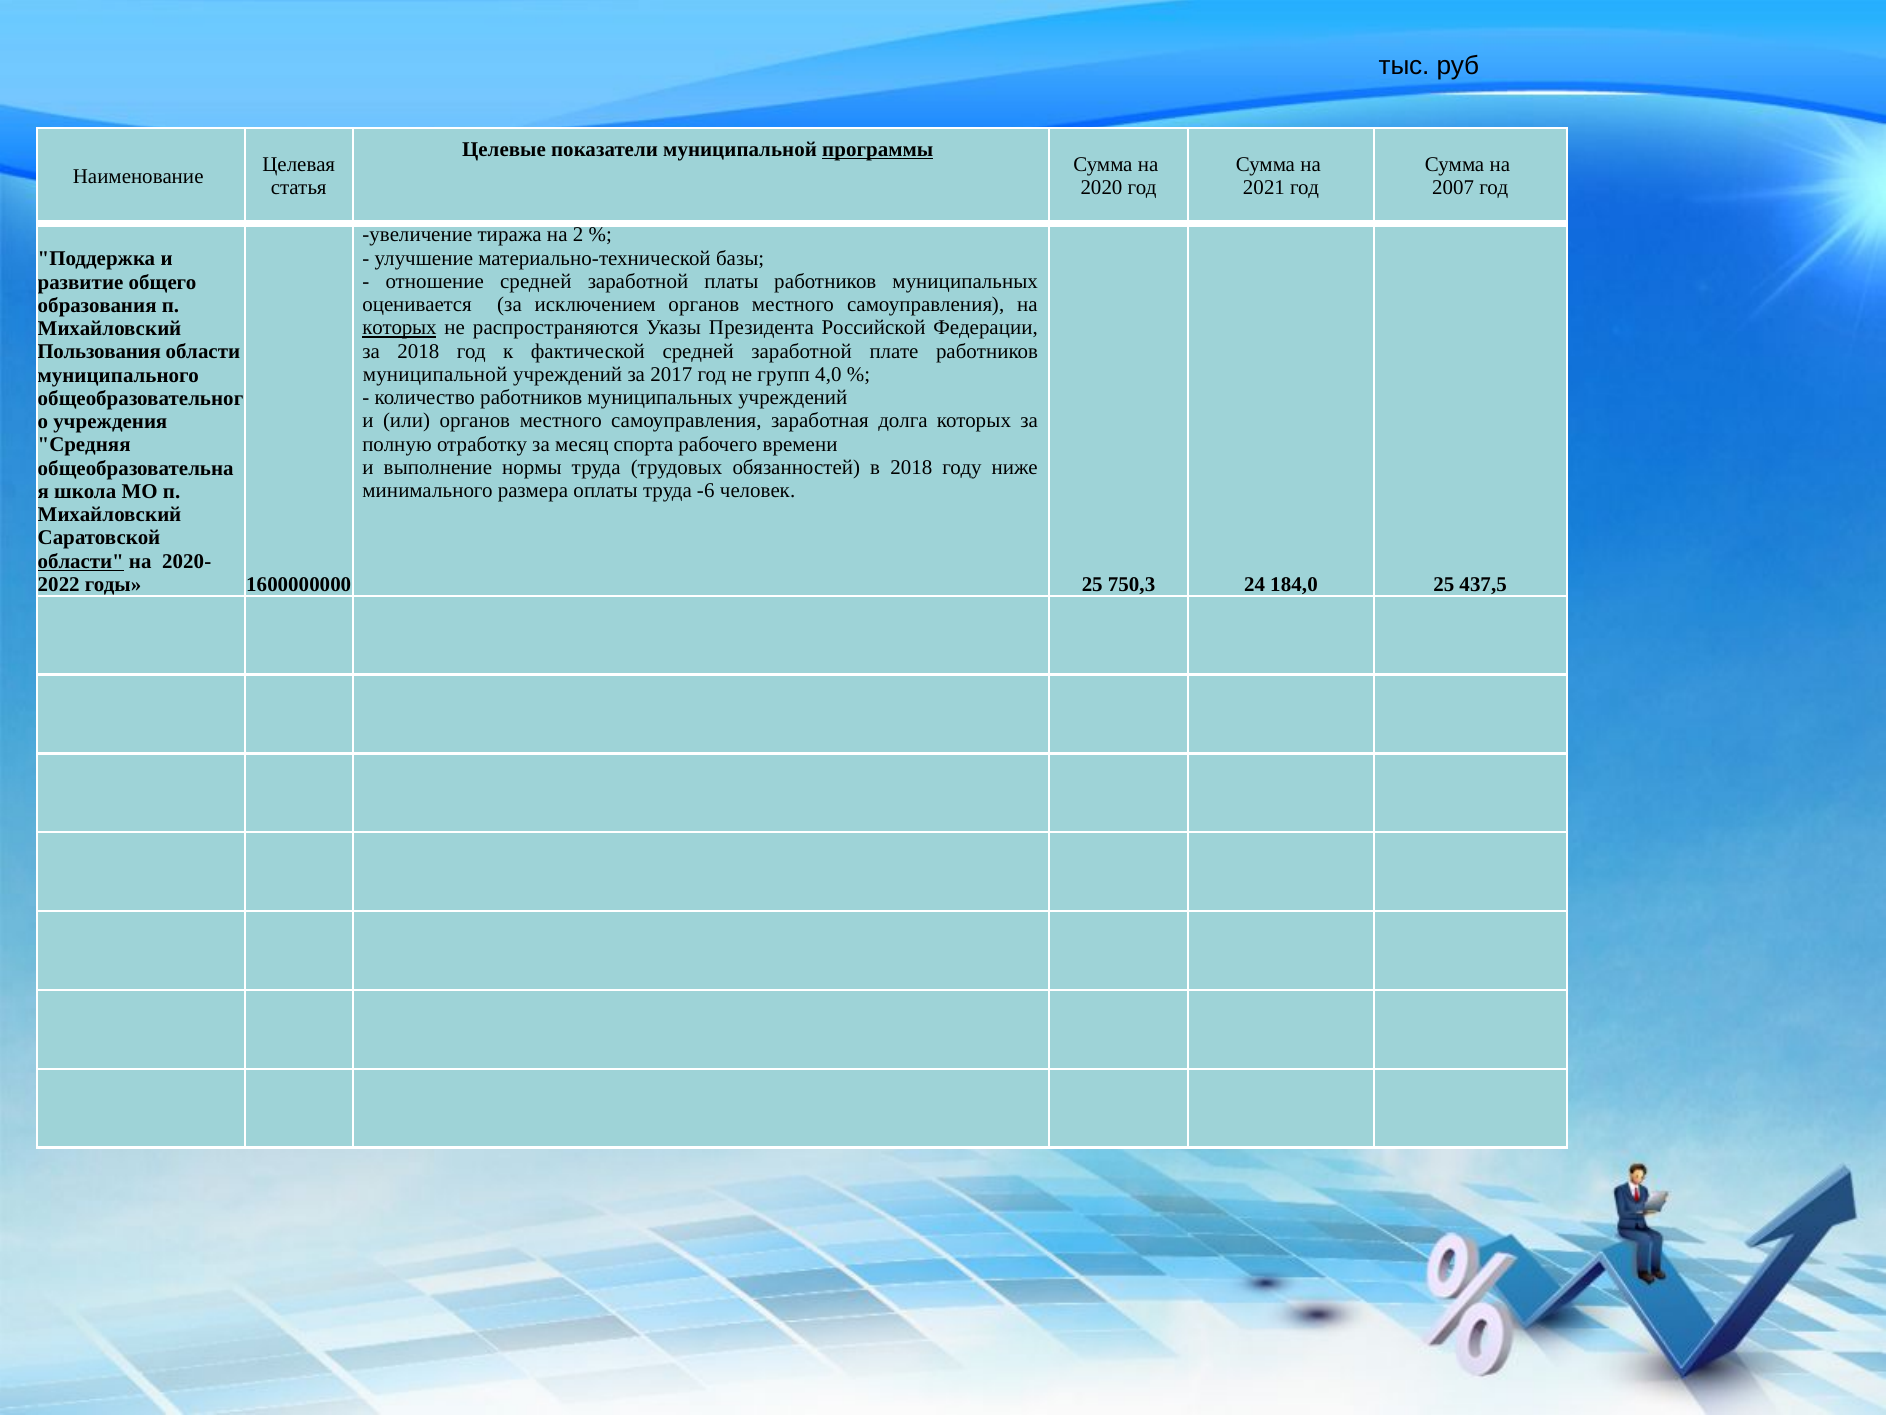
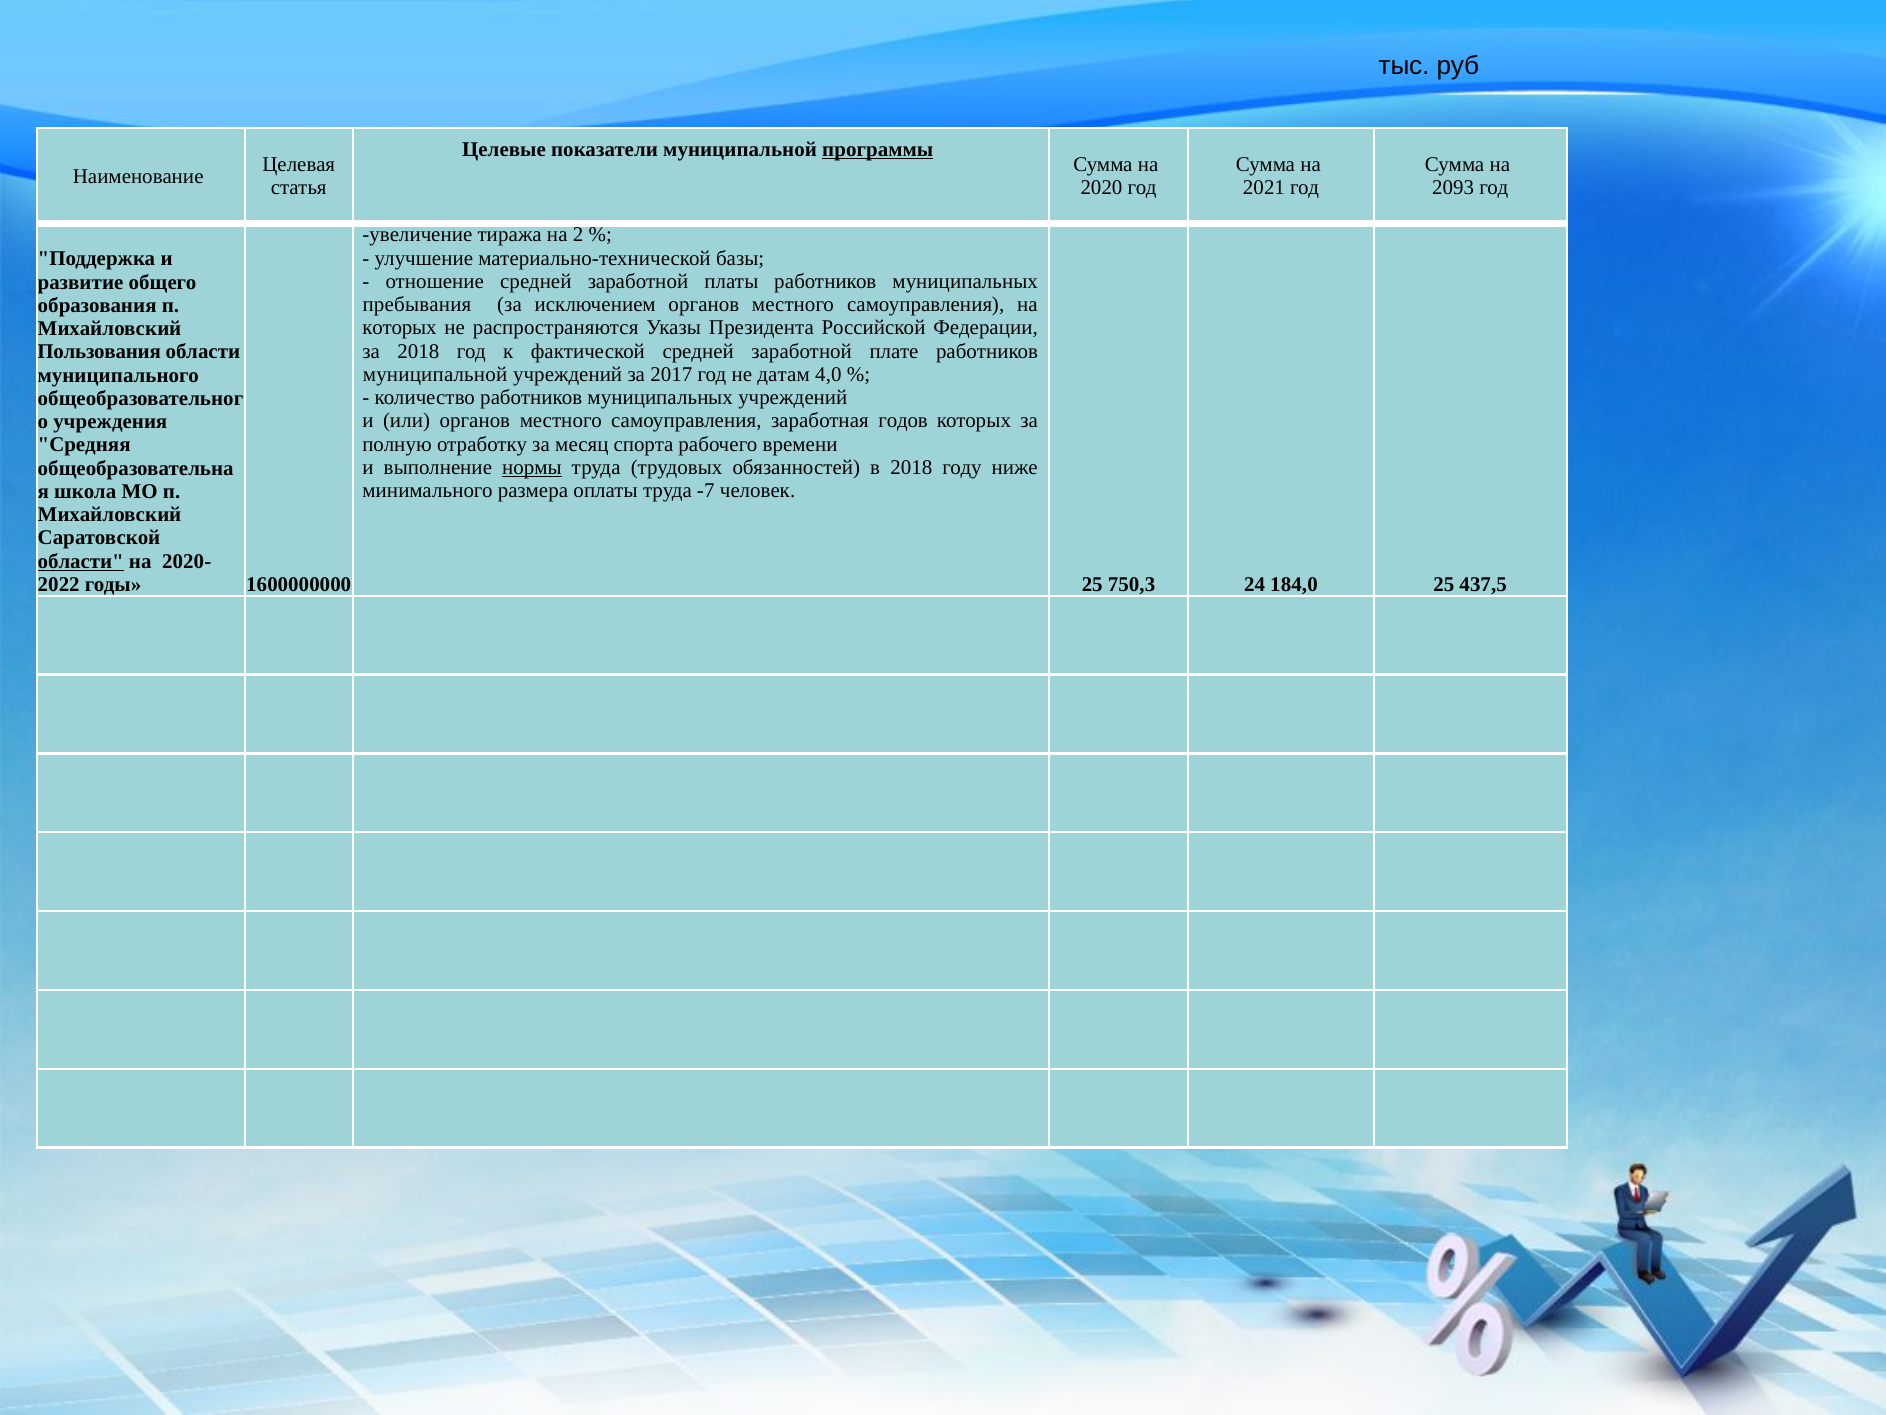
2007: 2007 -> 2093
оценивается: оценивается -> пребывания
которых at (400, 328) underline: present -> none
групп: групп -> датам
долга: долга -> годов
нормы underline: none -> present
-6: -6 -> -7
